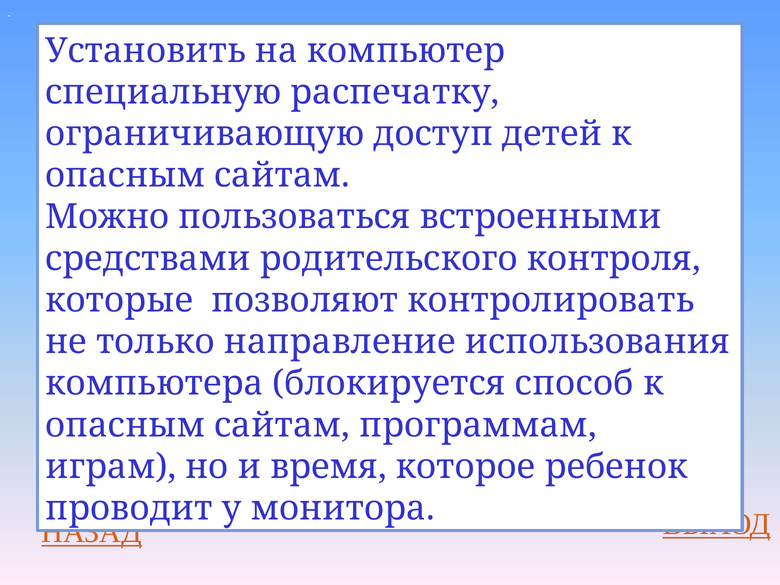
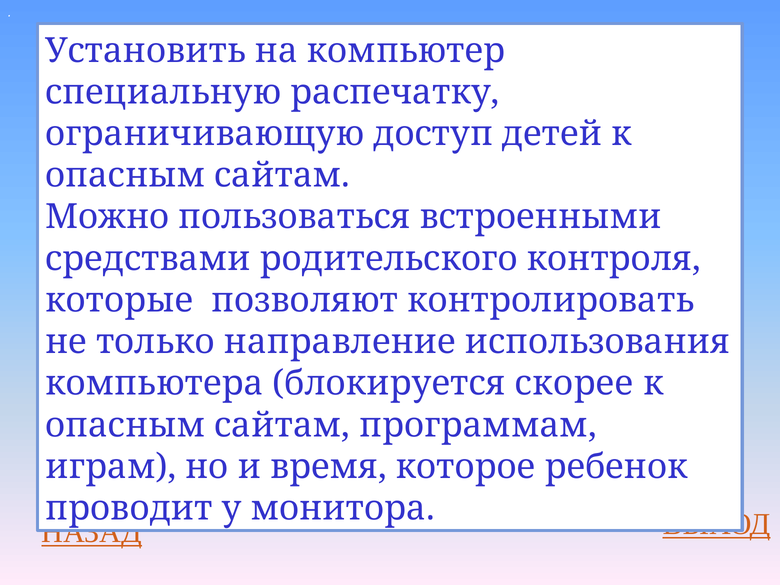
способ: способ -> скорее
